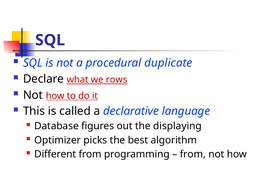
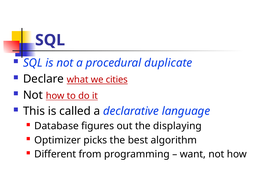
rows: rows -> cities
from at (193, 154): from -> want
